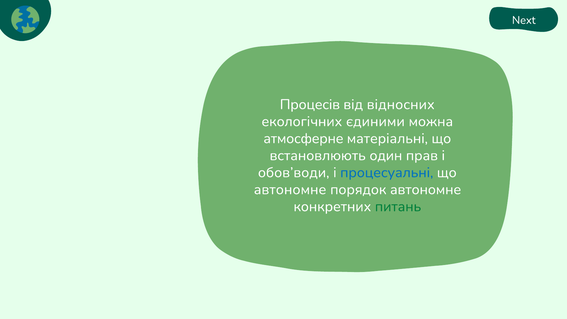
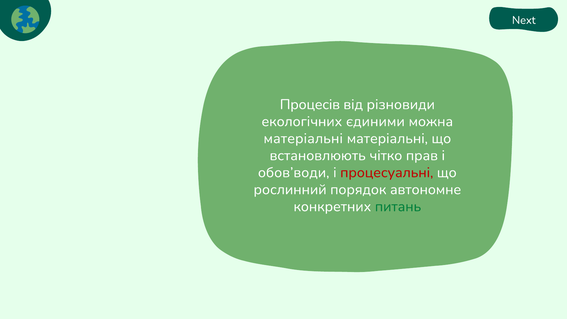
відносних: відносних -> різновиди
атмосферне at (303, 138): атмосферне -> матеріальні
один: один -> чітко
процесуальні colour: blue -> red
автономне at (290, 189): автономне -> рослинний
